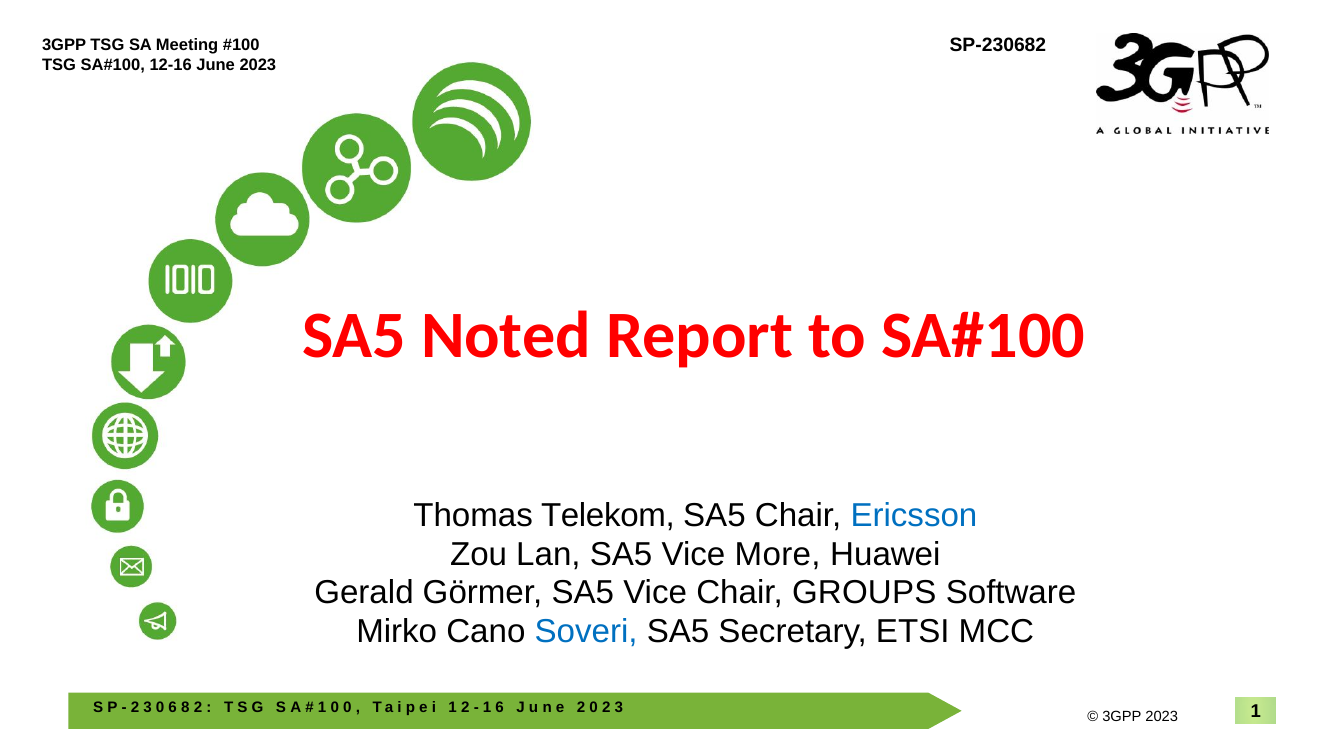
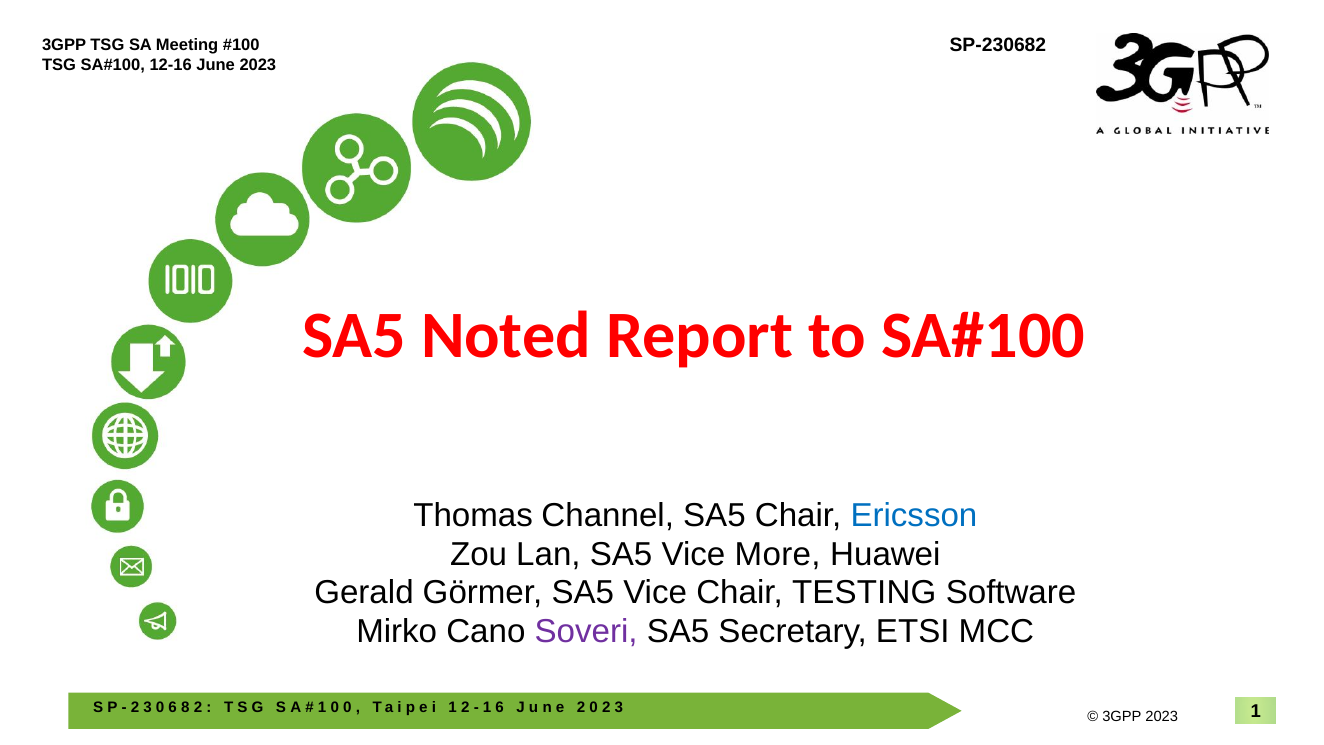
Telekom: Telekom -> Channel
GROUPS: GROUPS -> TESTING
Soveri colour: blue -> purple
